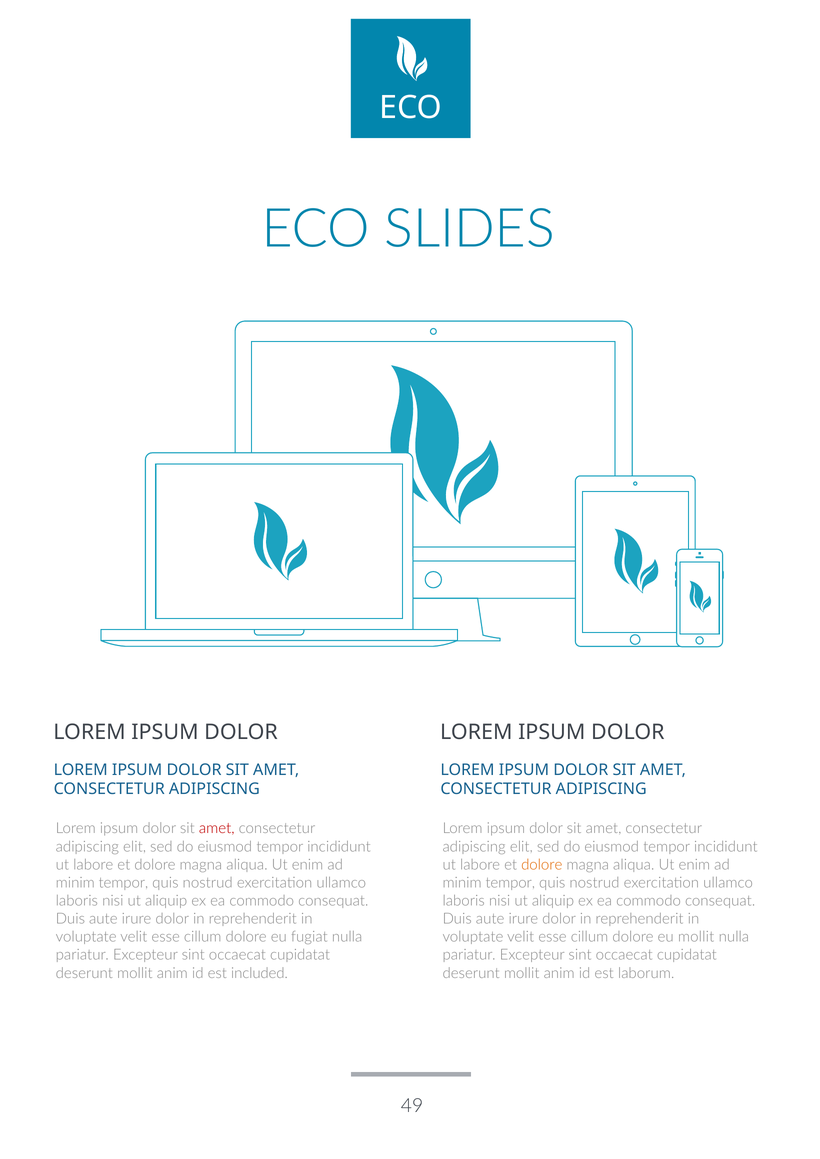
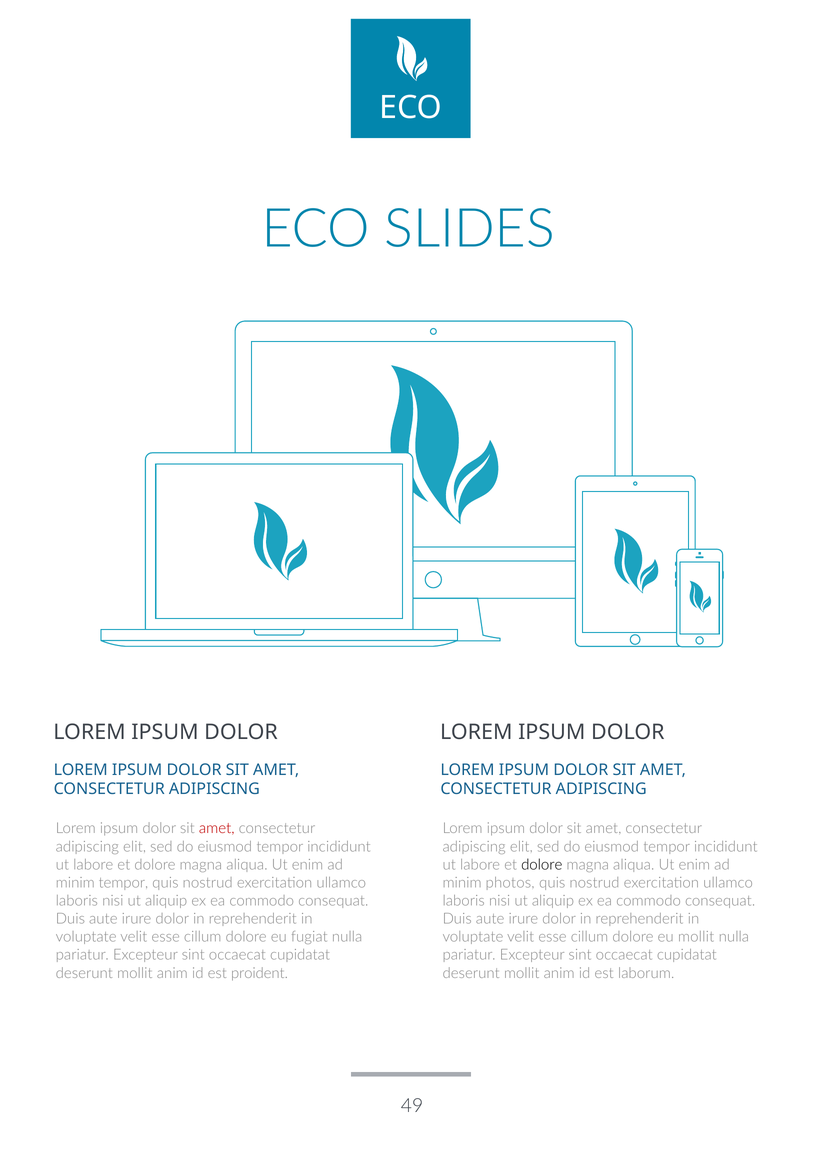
dolore at (542, 865) colour: orange -> black
tempor at (510, 883): tempor -> photos
included: included -> proident
